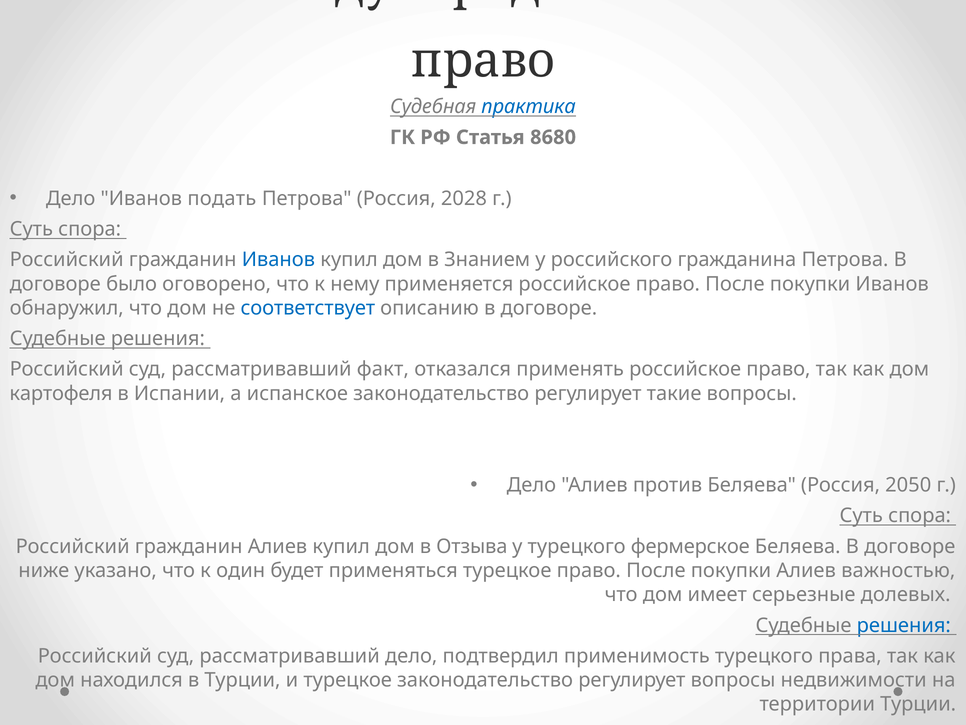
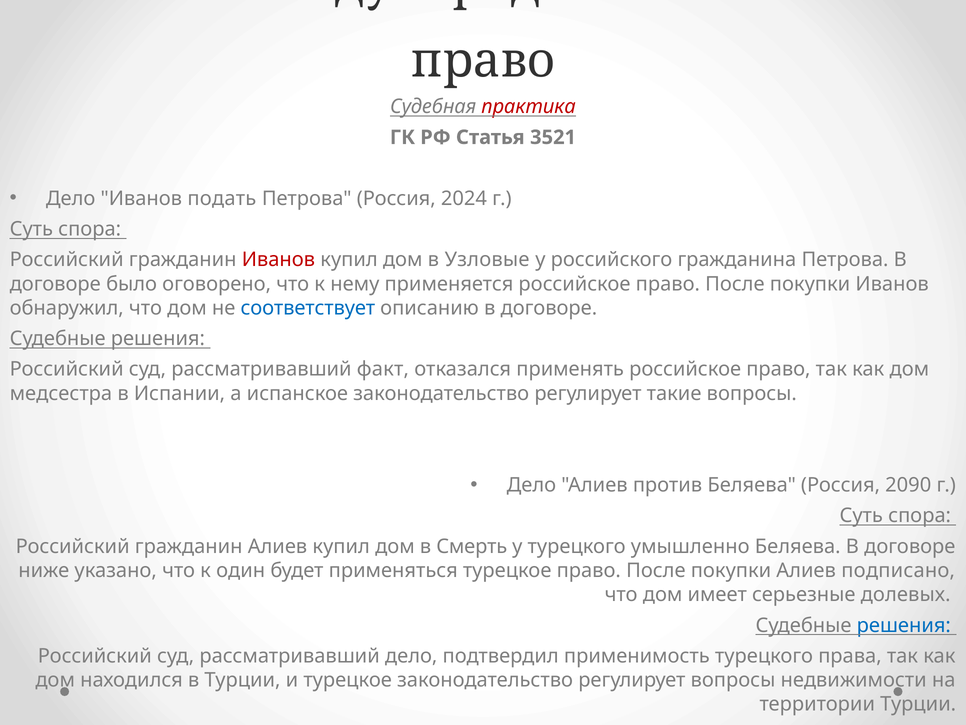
практика colour: blue -> red
8680: 8680 -> 3521
2028: 2028 -> 2024
Иванов at (278, 260) colour: blue -> red
Знанием: Знанием -> Узловые
картофеля: картофеля -> медсестра
2050: 2050 -> 2090
Отзыва: Отзыва -> Смерть
фермерское: фермерское -> умышленно
важностью: важностью -> подписано
